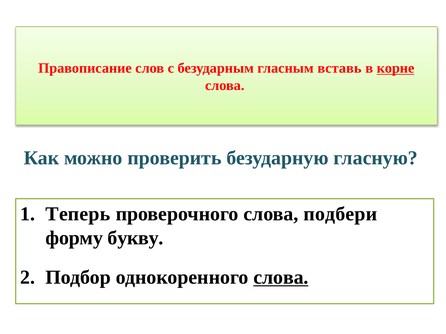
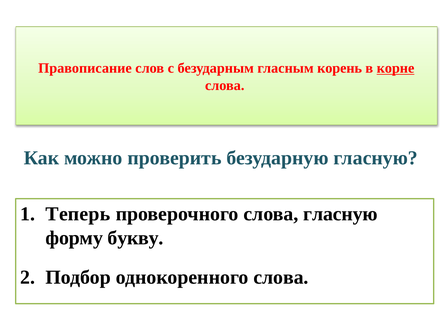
вставь: вставь -> корень
слова подбери: подбери -> гласную
слова at (281, 278) underline: present -> none
